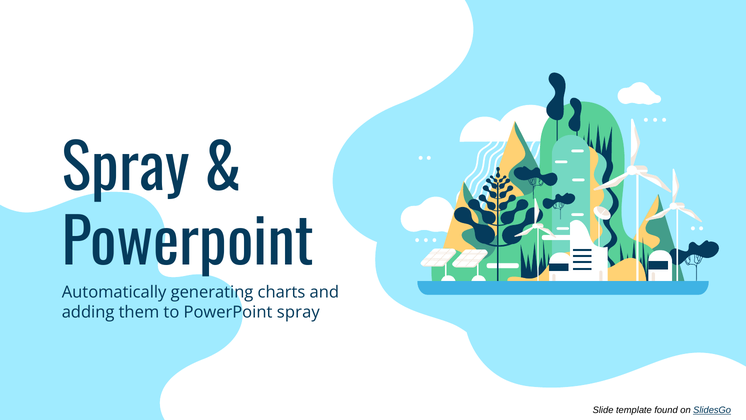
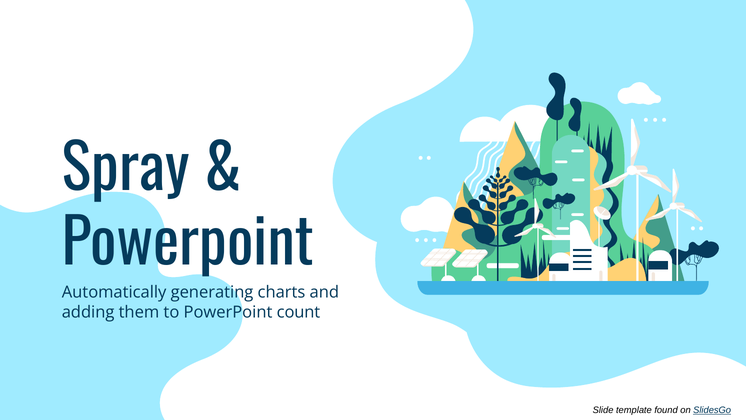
PowerPoint spray: spray -> count
